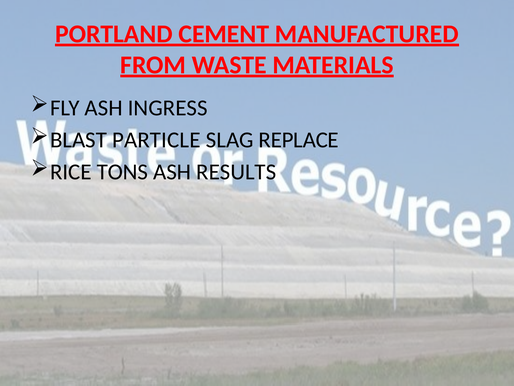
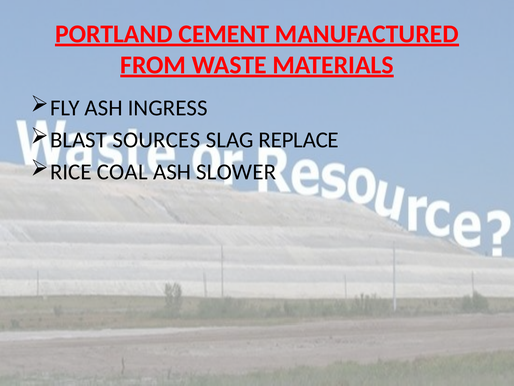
PARTICLE: PARTICLE -> SOURCES
TONS: TONS -> COAL
RESULTS: RESULTS -> SLOWER
